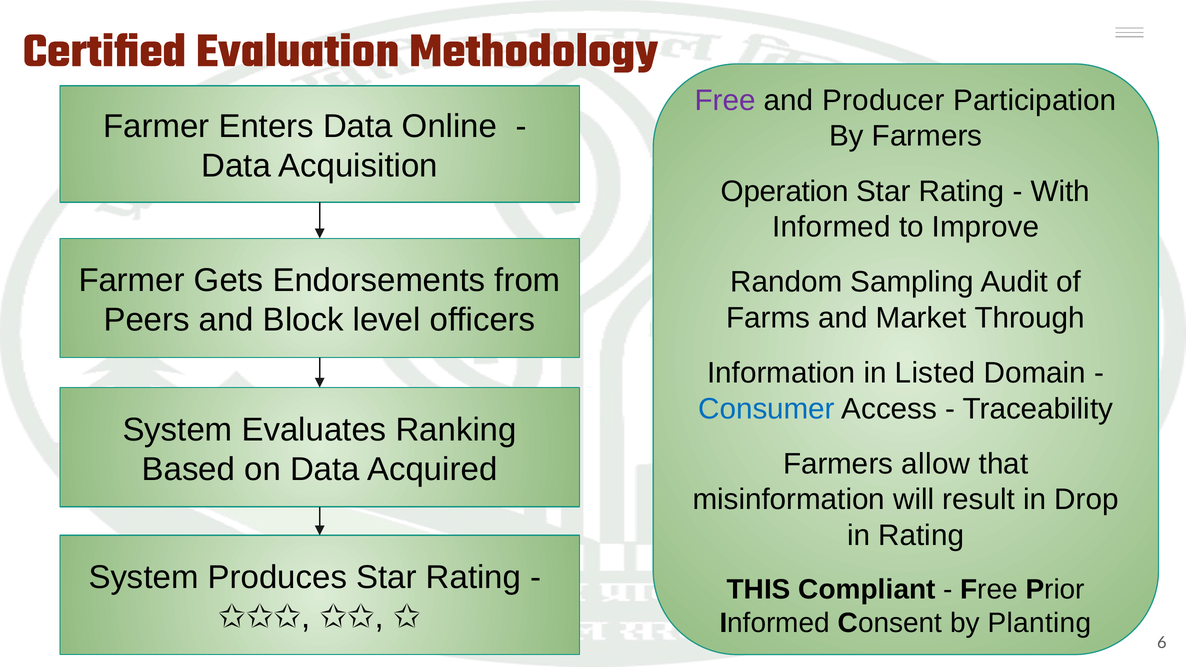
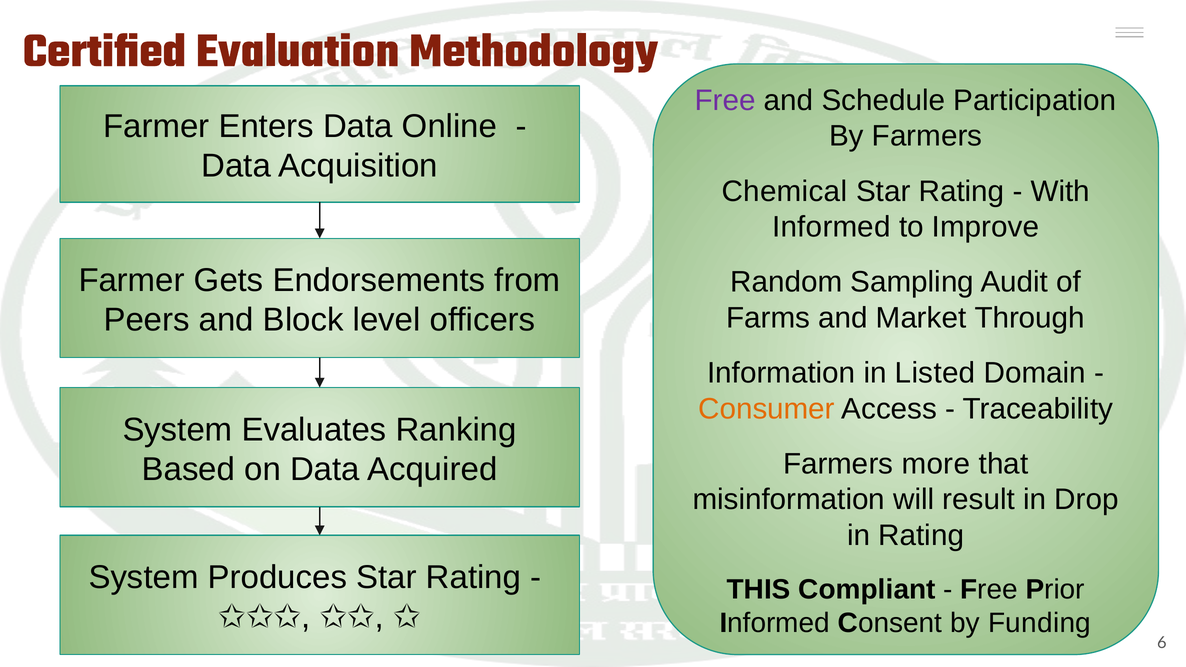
Producer: Producer -> Schedule
Operation: Operation -> Chemical
Consumer colour: blue -> orange
allow: allow -> more
Planting: Planting -> Funding
